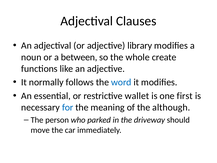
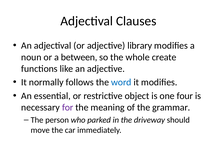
wallet: wallet -> object
first: first -> four
for colour: blue -> purple
although: although -> grammar
